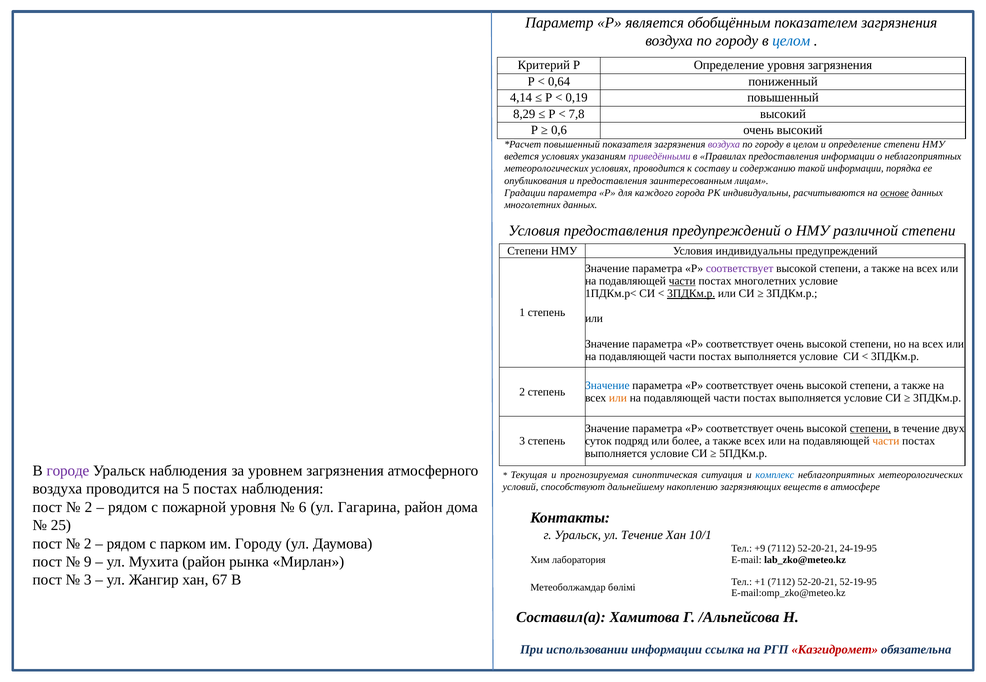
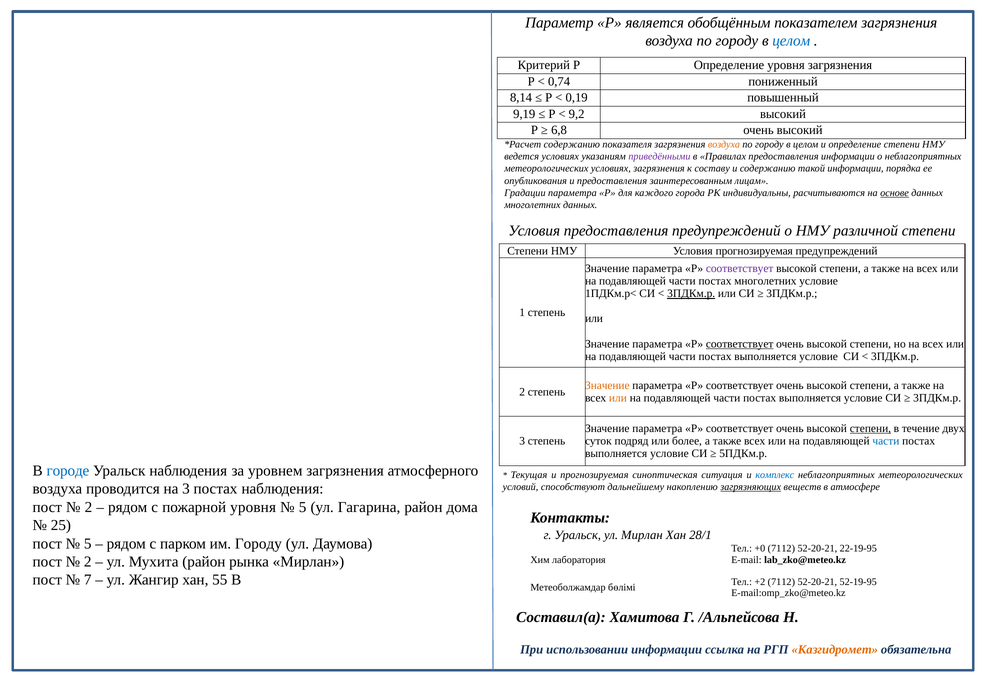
0,64: 0,64 -> 0,74
4,14: 4,14 -> 8,14
8,29: 8,29 -> 9,19
7,8: 7,8 -> 9,2
0,6: 0,6 -> 6,8
повышенный at (572, 145): повышенный -> содержанию
воздуха at (724, 145) colour: purple -> orange
условиях проводится: проводится -> загрязнения
Условия индивидуальны: индивидуальны -> прогнозируемая
части at (682, 281) underline: present -> none
соответствует at (740, 344) underline: none -> present
Значение at (607, 386) colour: blue -> orange
части at (886, 441) colour: orange -> blue
городе colour: purple -> blue
на 5: 5 -> 3
загрязняющих underline: none -> present
6 at (303, 508): 6 -> 5
ул Течение: Течение -> Мирлан
10/1: 10/1 -> 28/1
2 at (88, 544): 2 -> 5
+9: +9 -> +0
24-19-95: 24-19-95 -> 22-19-95
9 at (88, 562): 9 -> 2
3 at (88, 580): 3 -> 7
67: 67 -> 55
+1: +1 -> +2
Казгидромет colour: red -> orange
